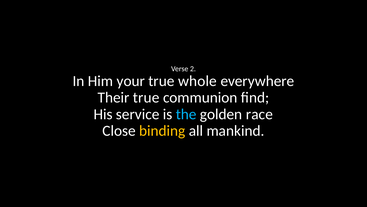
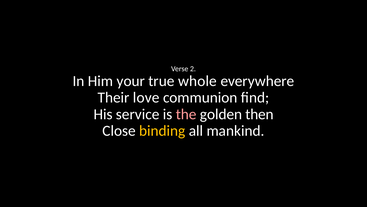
Their true: true -> love
the colour: light blue -> pink
race: race -> then
